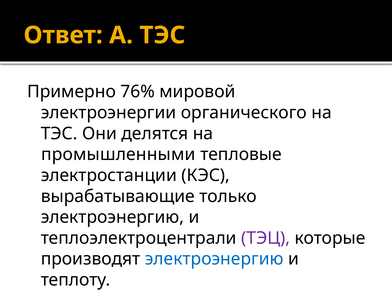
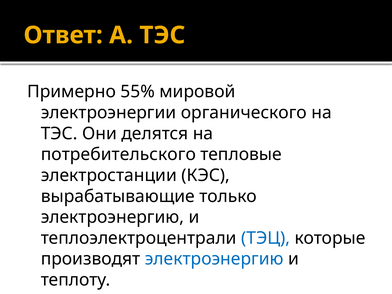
76%: 76% -> 55%
промышленными: промышленными -> потребительского
ТЭЦ colour: purple -> blue
